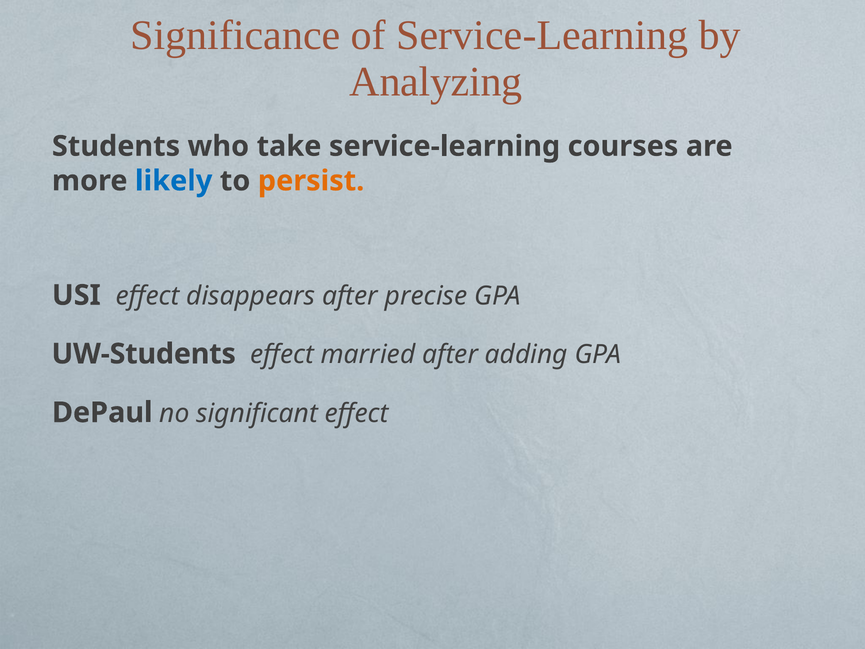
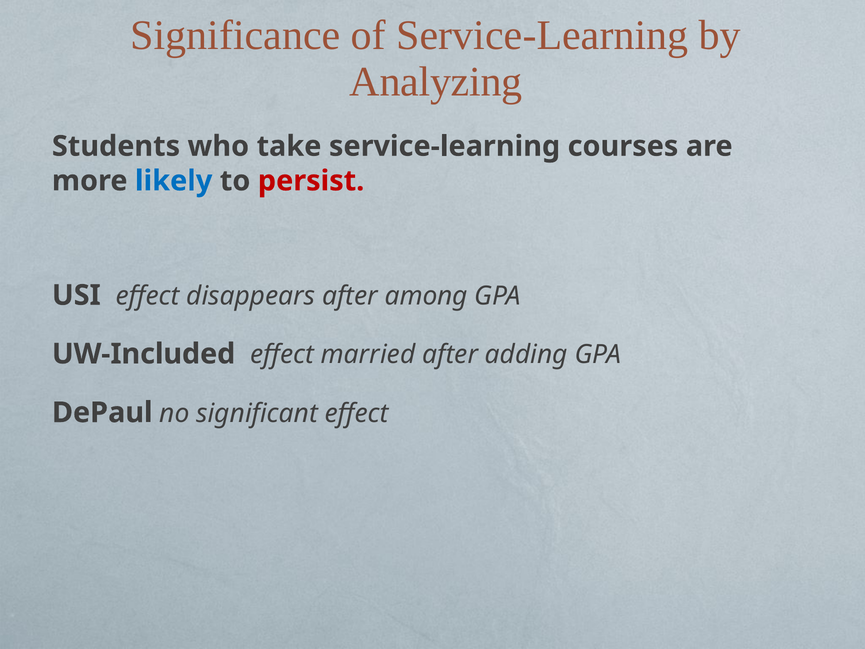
persist colour: orange -> red
precise: precise -> among
UW-Students: UW-Students -> UW-Included
